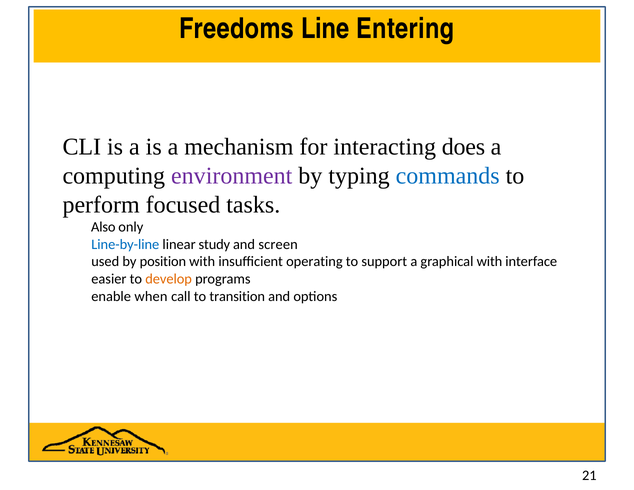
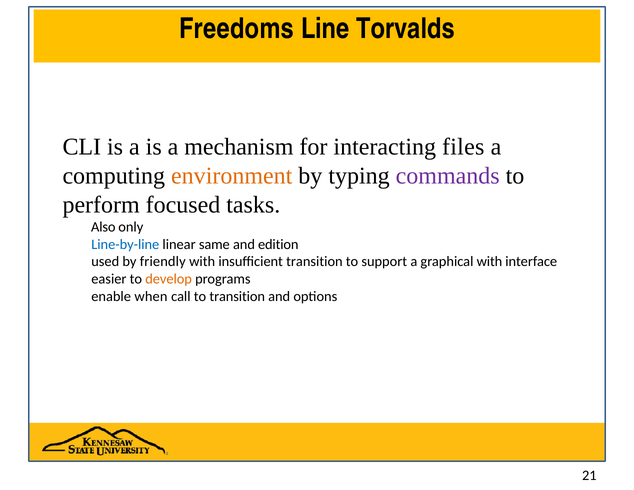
Entering: Entering -> Torvalds
does: does -> files
environment colour: purple -> orange
commands colour: blue -> purple
study: study -> same
screen: screen -> edition
position: position -> friendly
insufficient operating: operating -> transition
